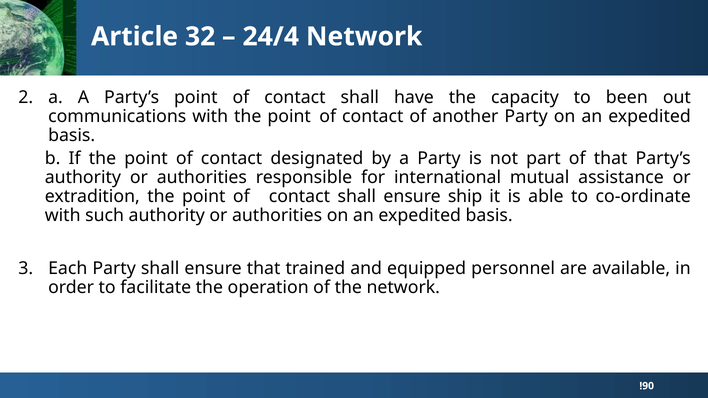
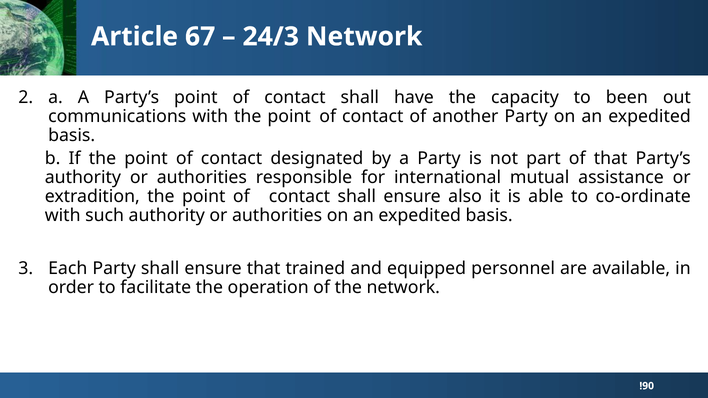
32: 32 -> 67
24/4: 24/4 -> 24/3
ship: ship -> also
